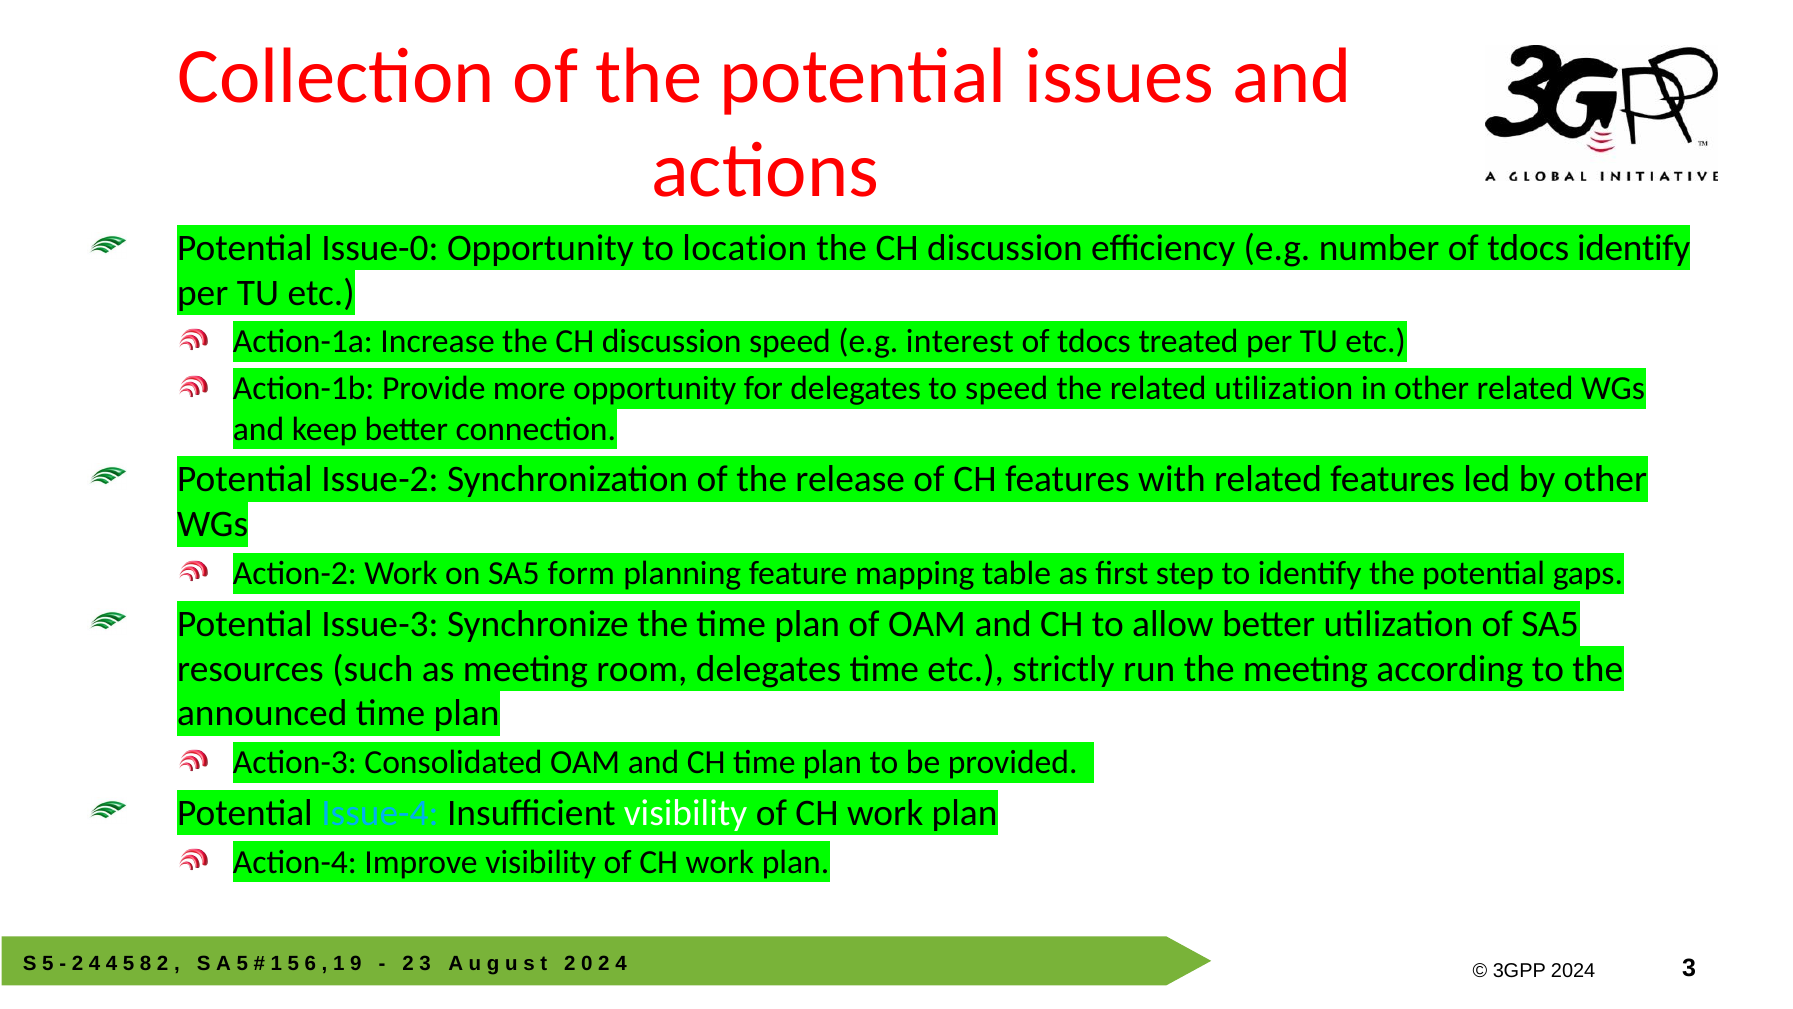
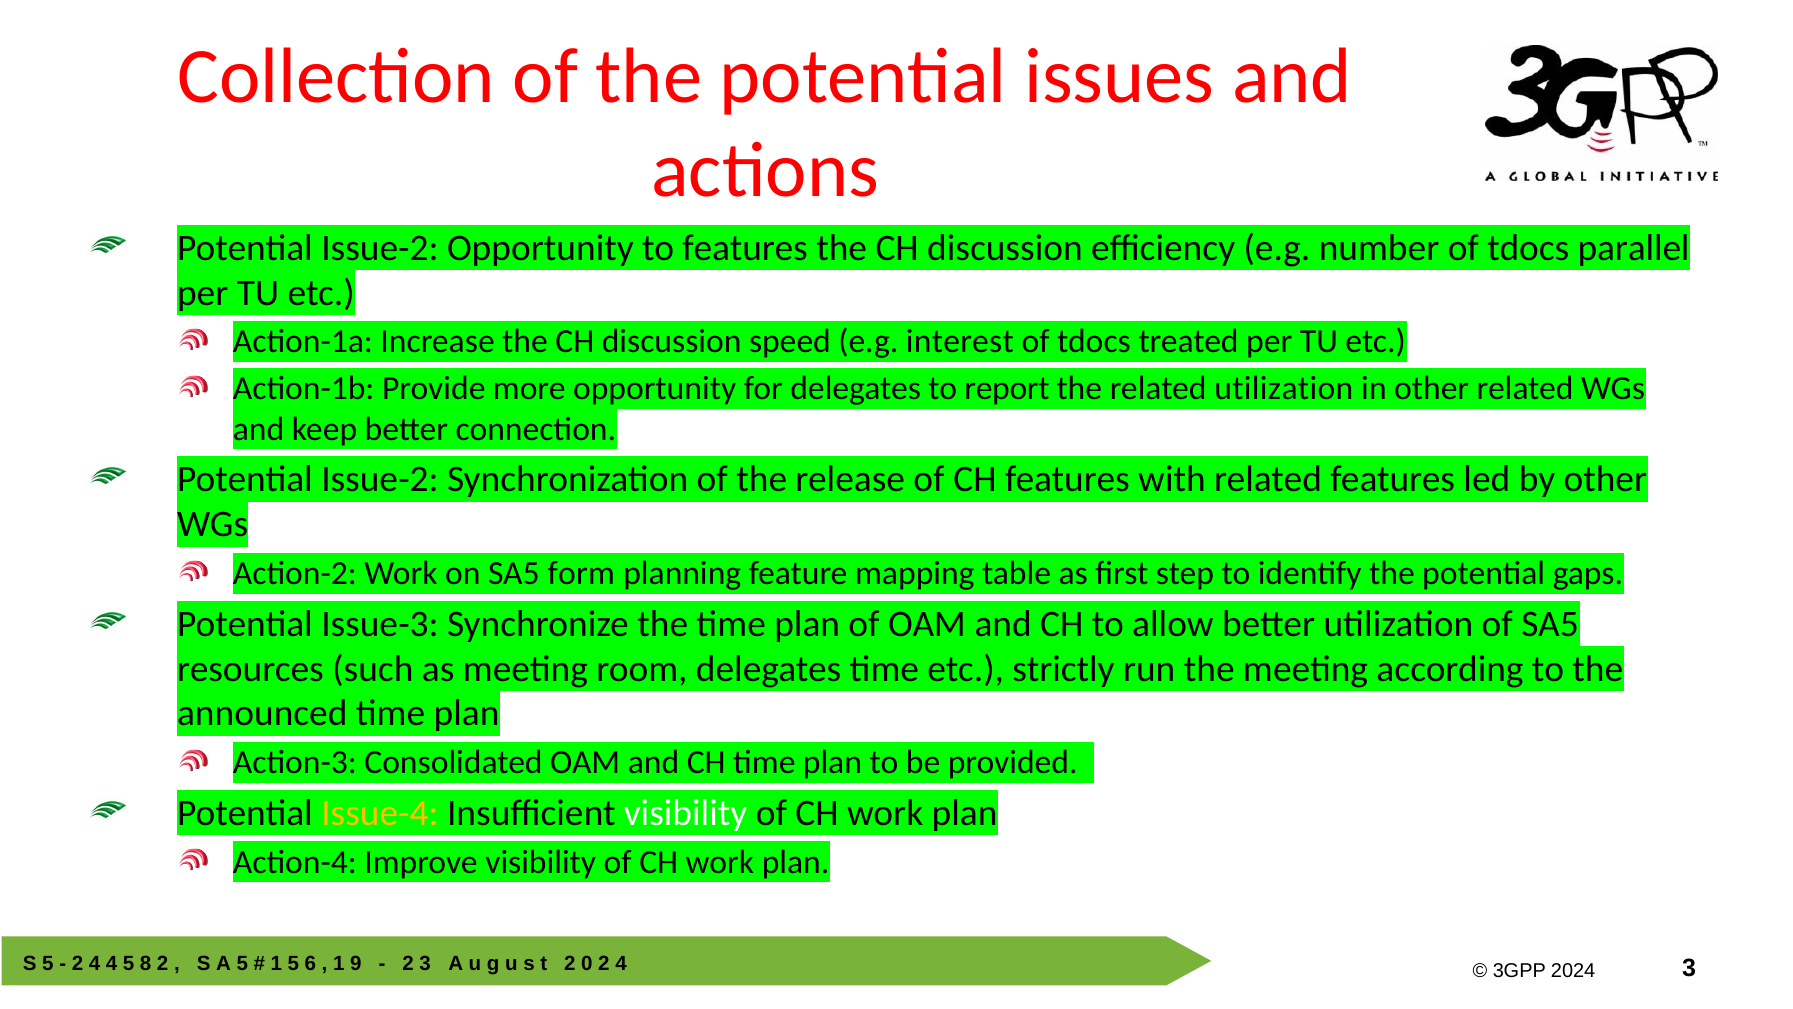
Issue-0 at (380, 248): Issue-0 -> Issue-2
to location: location -> features
tdocs identify: identify -> parallel
to speed: speed -> report
Issue-4 colour: light blue -> yellow
